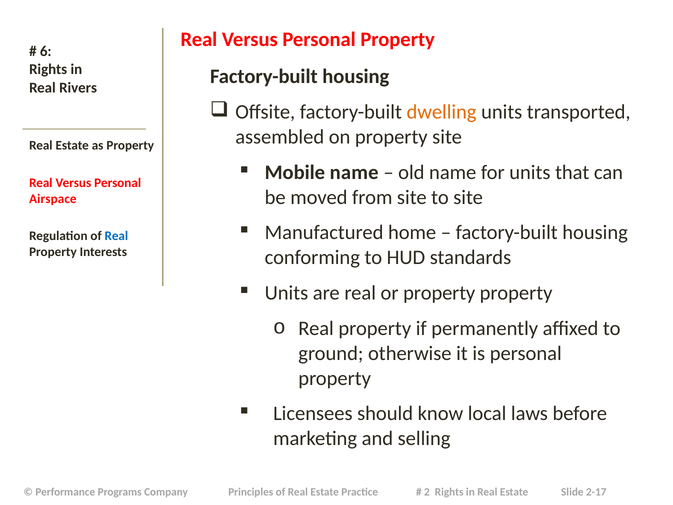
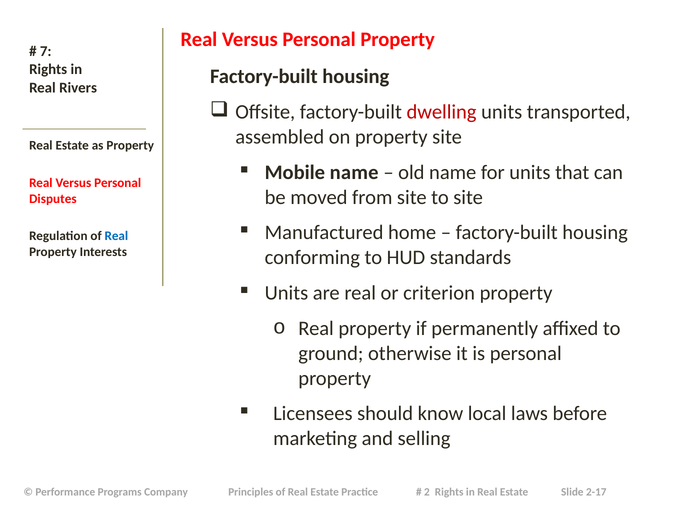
6: 6 -> 7
dwelling colour: orange -> red
Airspace: Airspace -> Disputes
or property: property -> criterion
